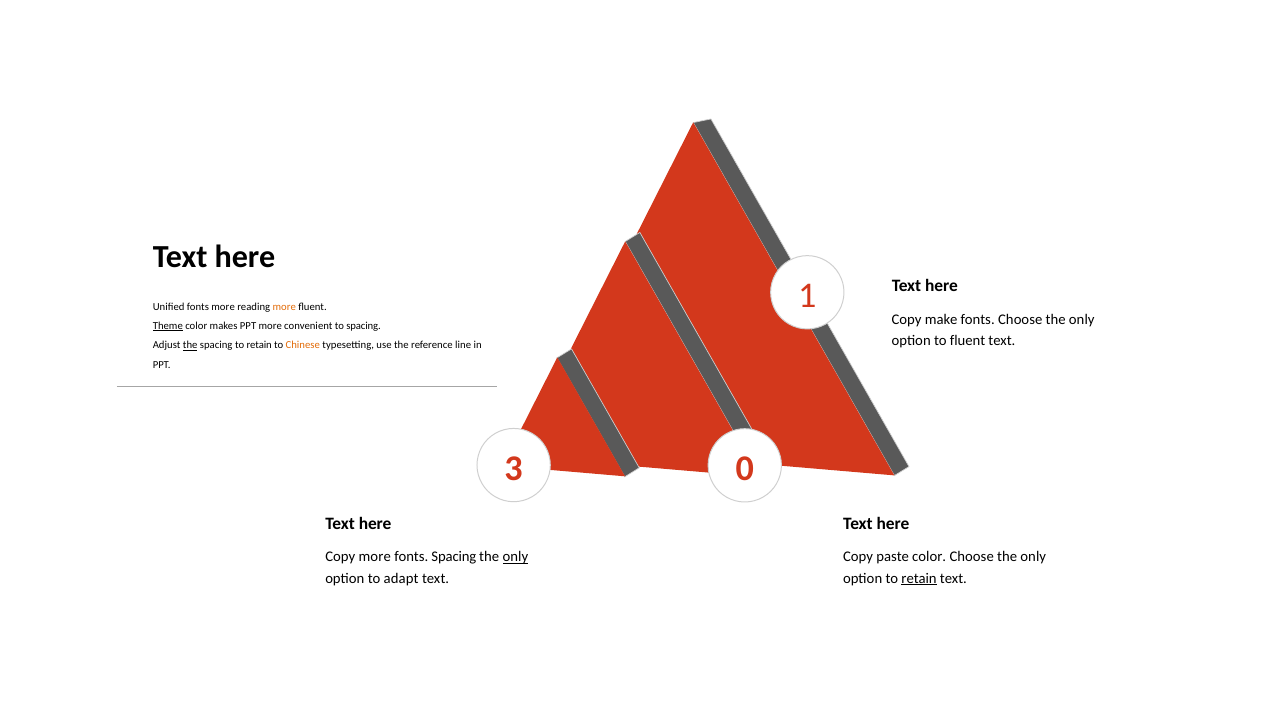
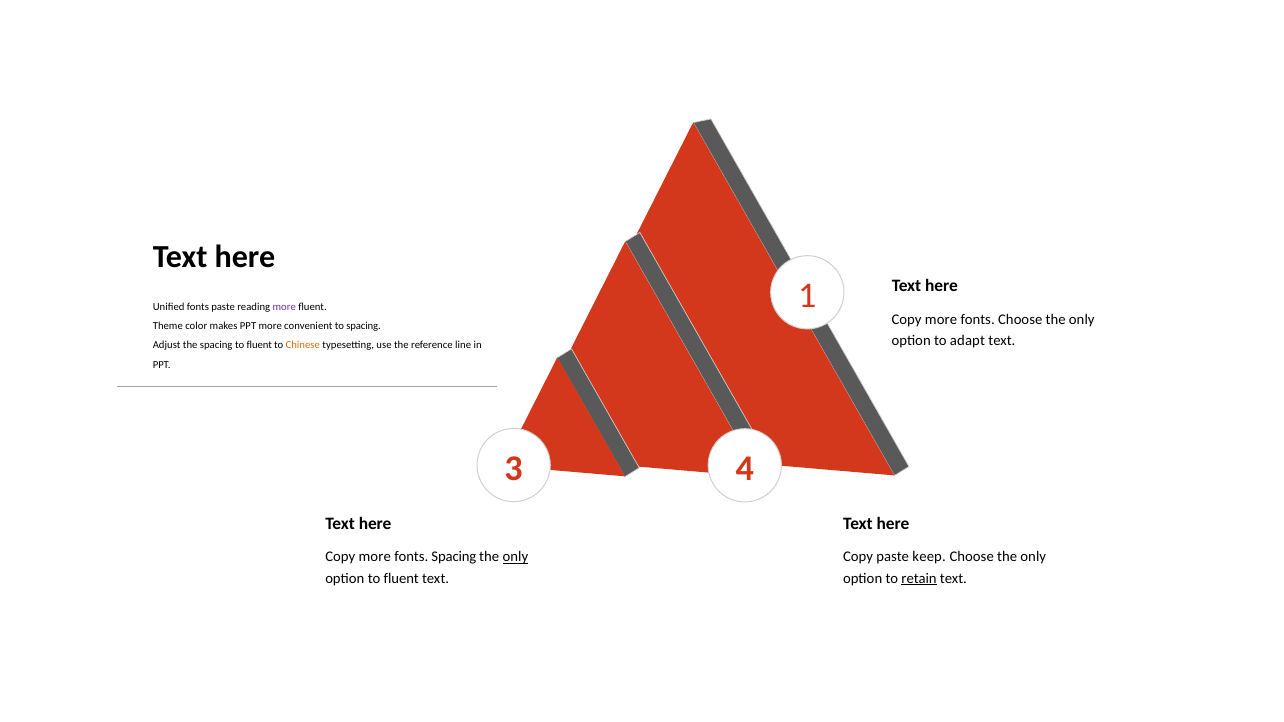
fonts more: more -> paste
more at (284, 307) colour: orange -> purple
make at (941, 319): make -> more
Theme underline: present -> none
to fluent: fluent -> adapt
the at (190, 346) underline: present -> none
spacing to retain: retain -> fluent
0: 0 -> 4
paste color: color -> keep
option to adapt: adapt -> fluent
